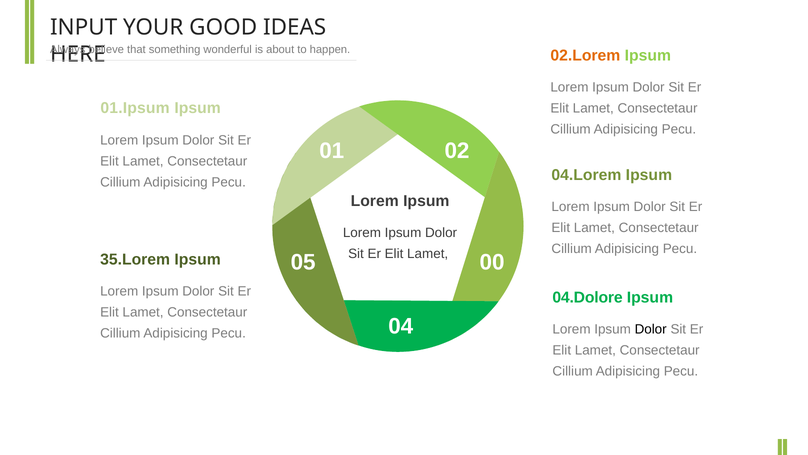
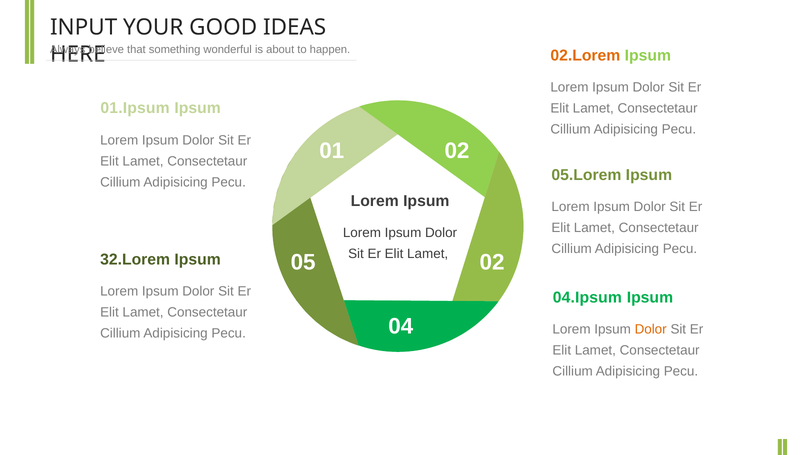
04.Lorem: 04.Lorem -> 05.Lorem
05 00: 00 -> 02
35.Lorem: 35.Lorem -> 32.Lorem
04.Dolore: 04.Dolore -> 04.Ipsum
Dolor at (651, 329) colour: black -> orange
